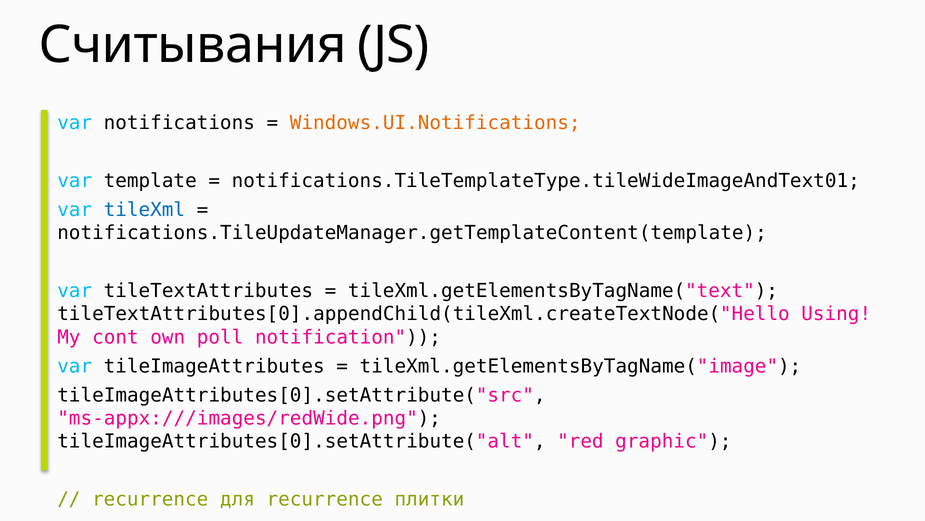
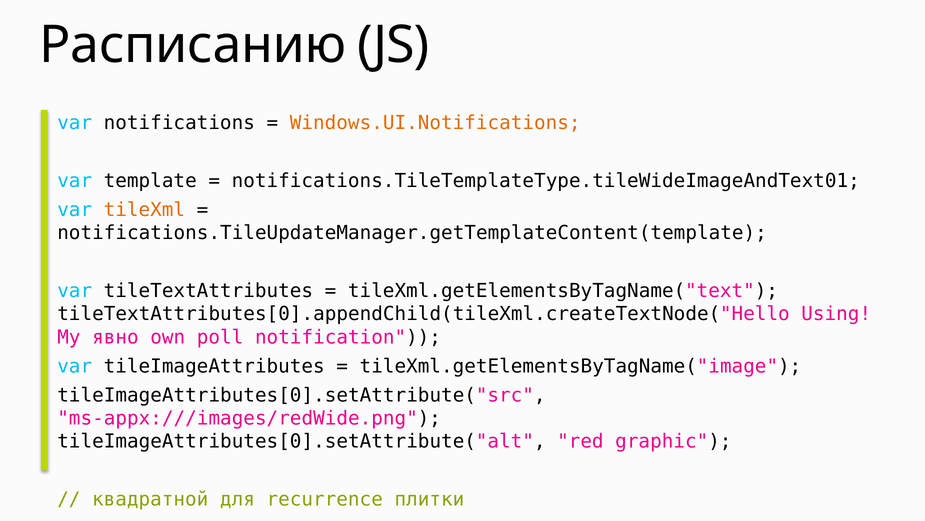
Считывания: Считывания -> Расписанию
tileXml colour: blue -> orange
cont: cont -> явно
recurrence at (150, 499): recurrence -> квадратной
